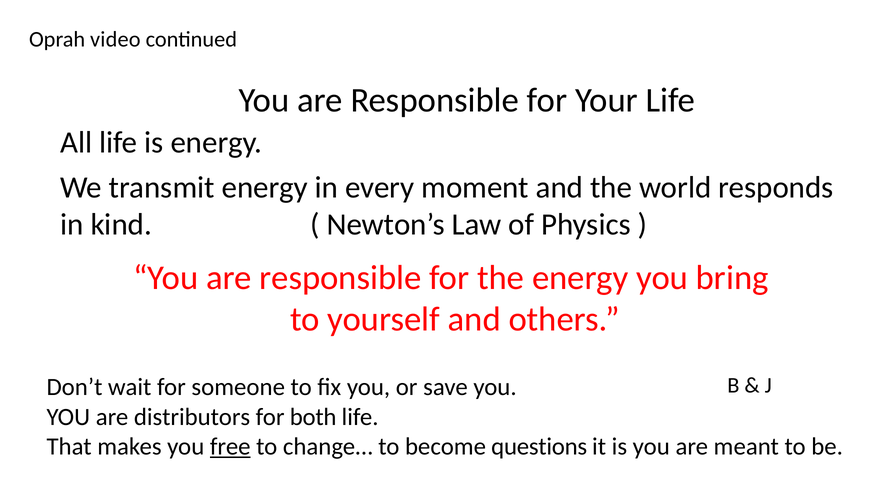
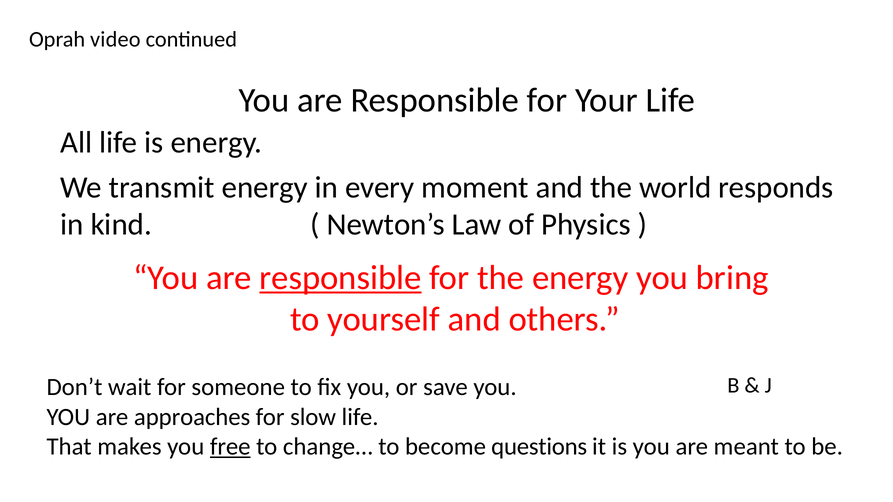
responsible at (340, 278) underline: none -> present
distributors: distributors -> approaches
both: both -> slow
